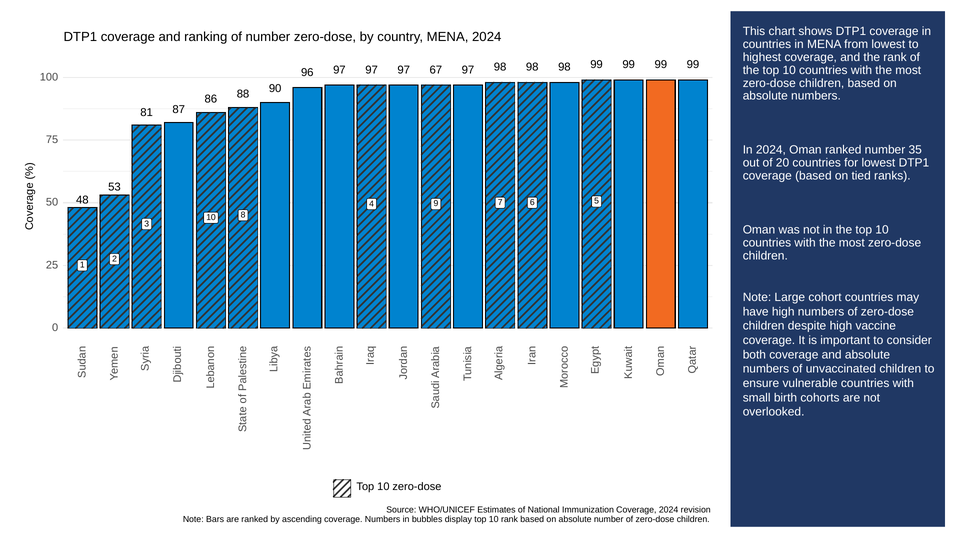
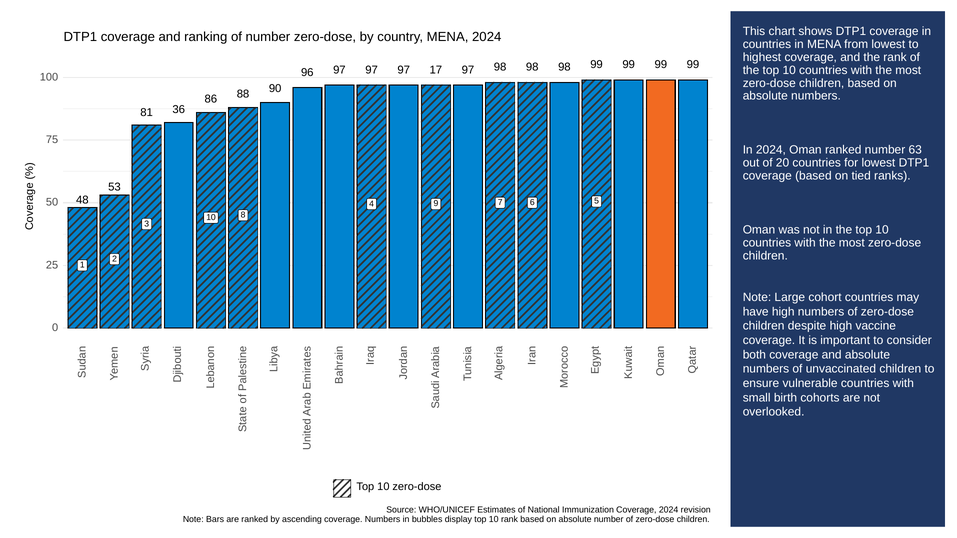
67: 67 -> 17
87: 87 -> 36
35: 35 -> 63
